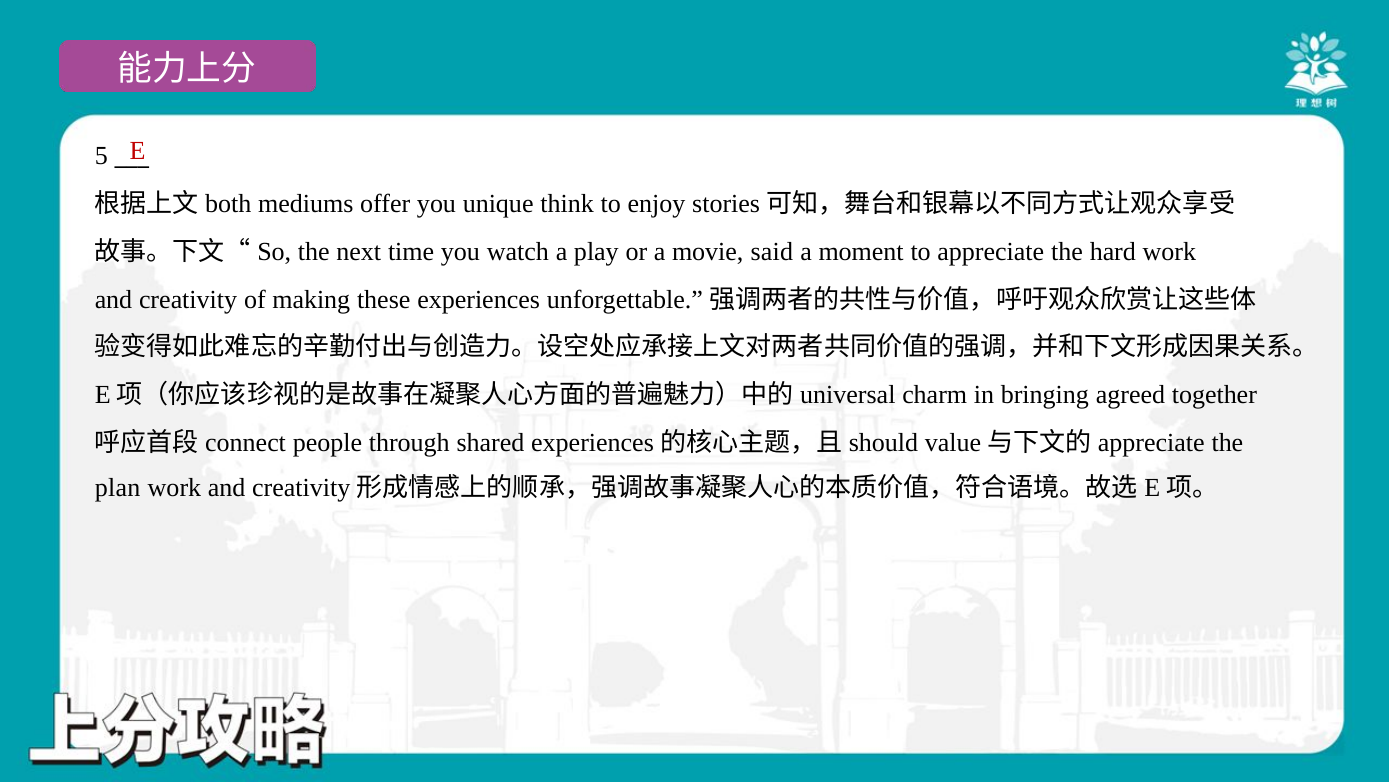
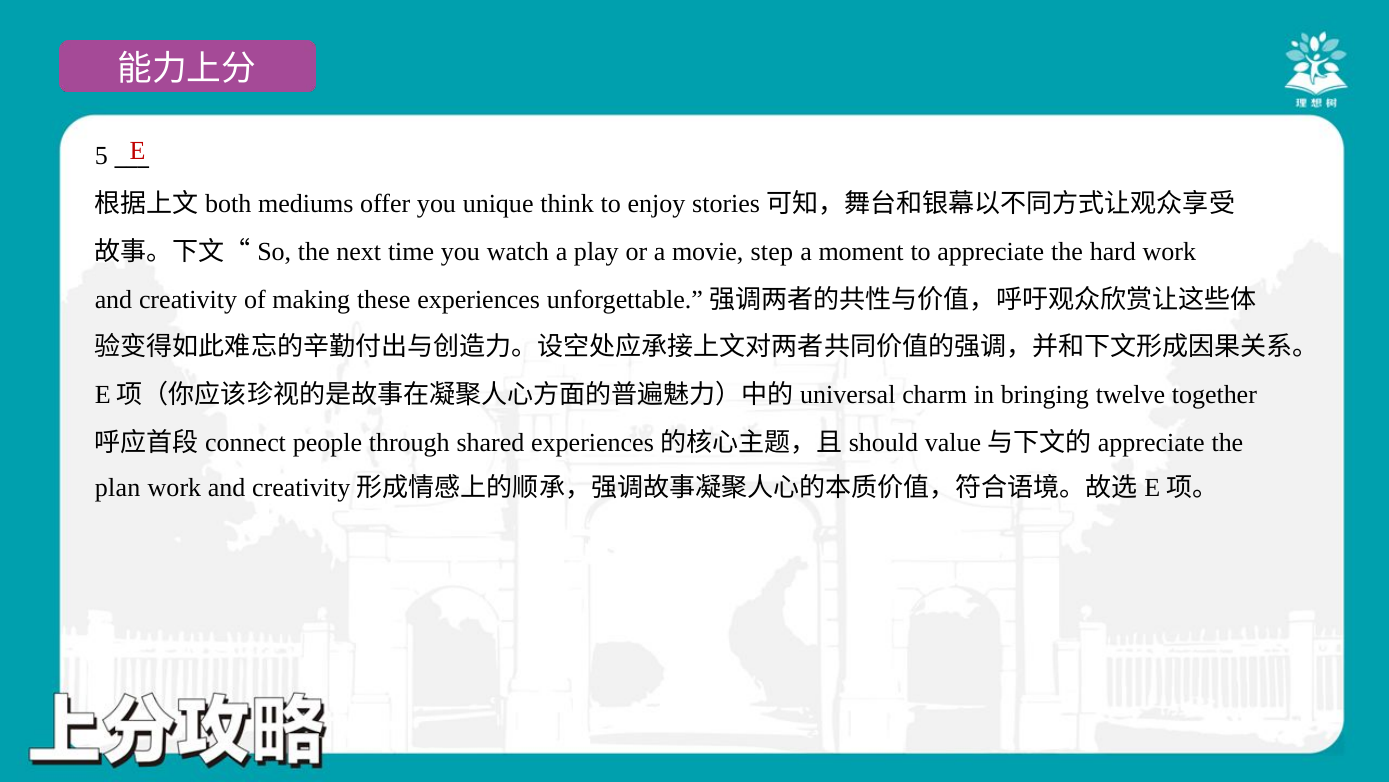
said: said -> step
agreed: agreed -> twelve
